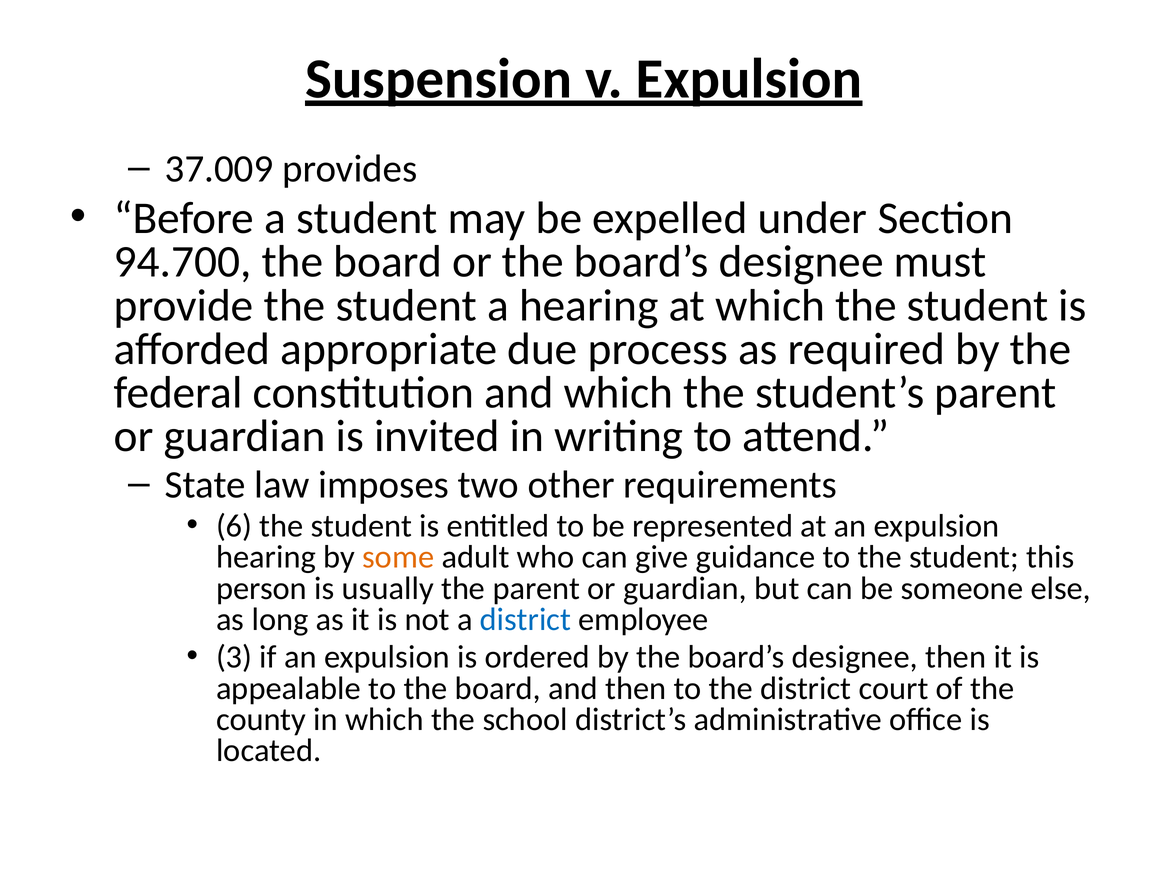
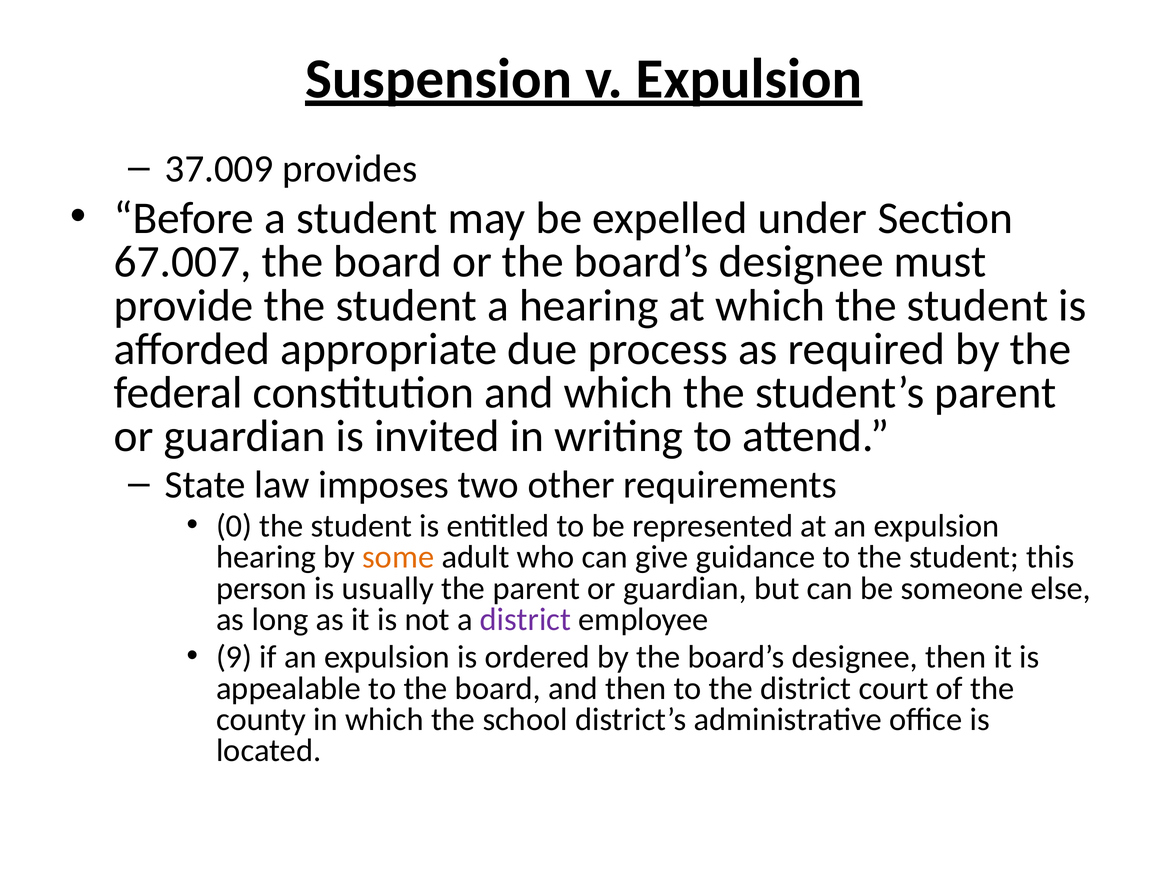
94.700: 94.700 -> 67.007
6: 6 -> 0
district at (525, 620) colour: blue -> purple
3: 3 -> 9
